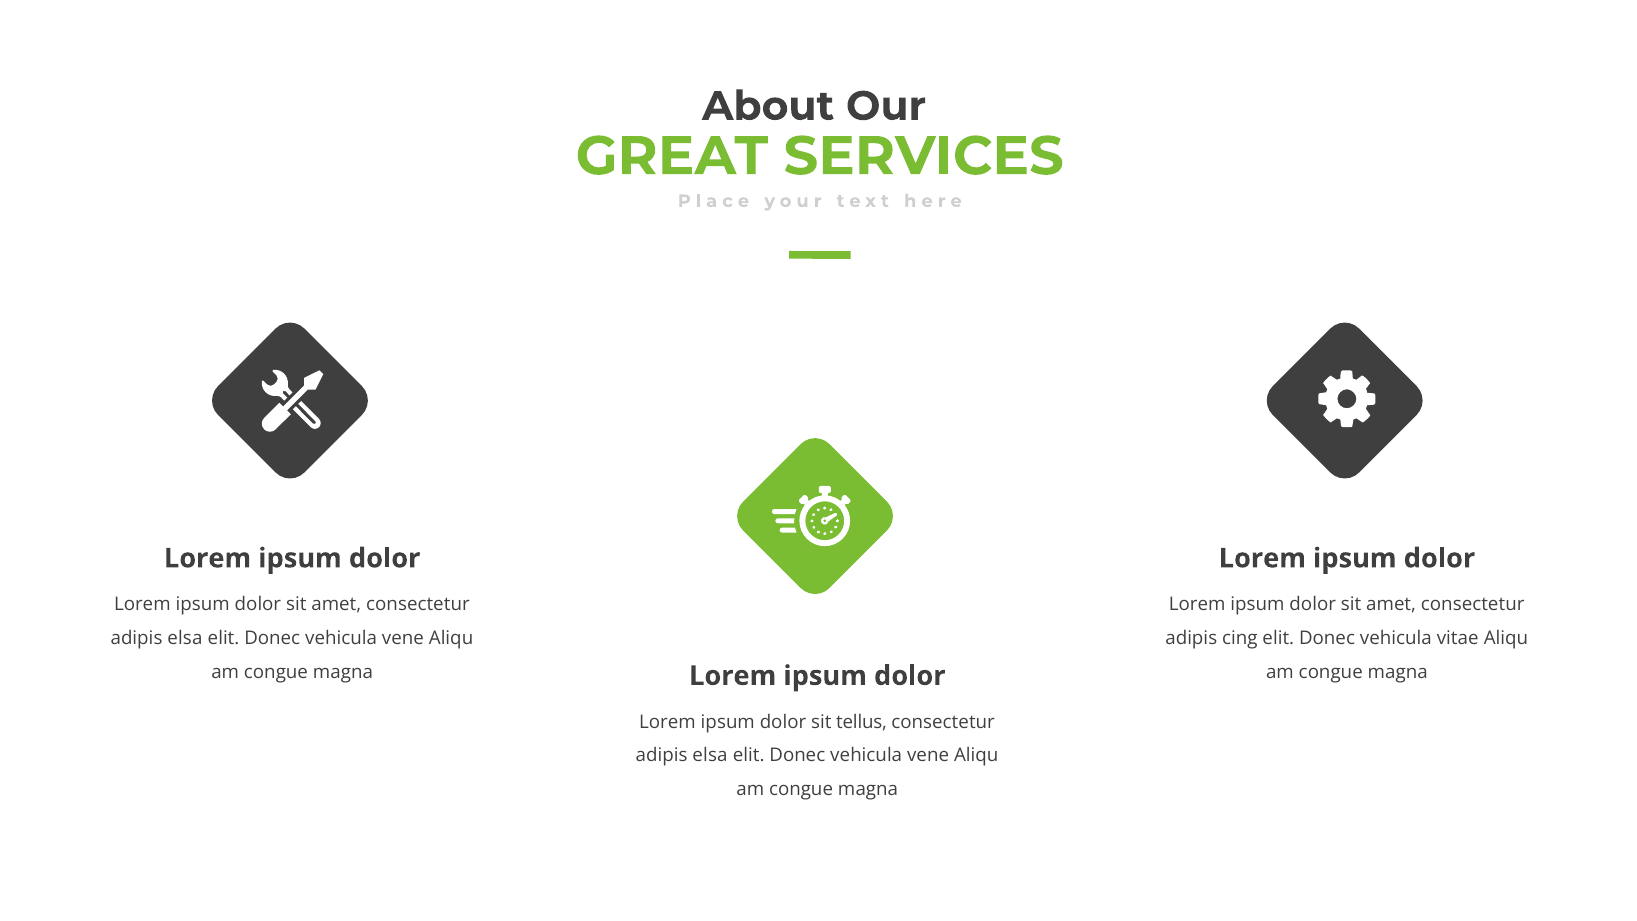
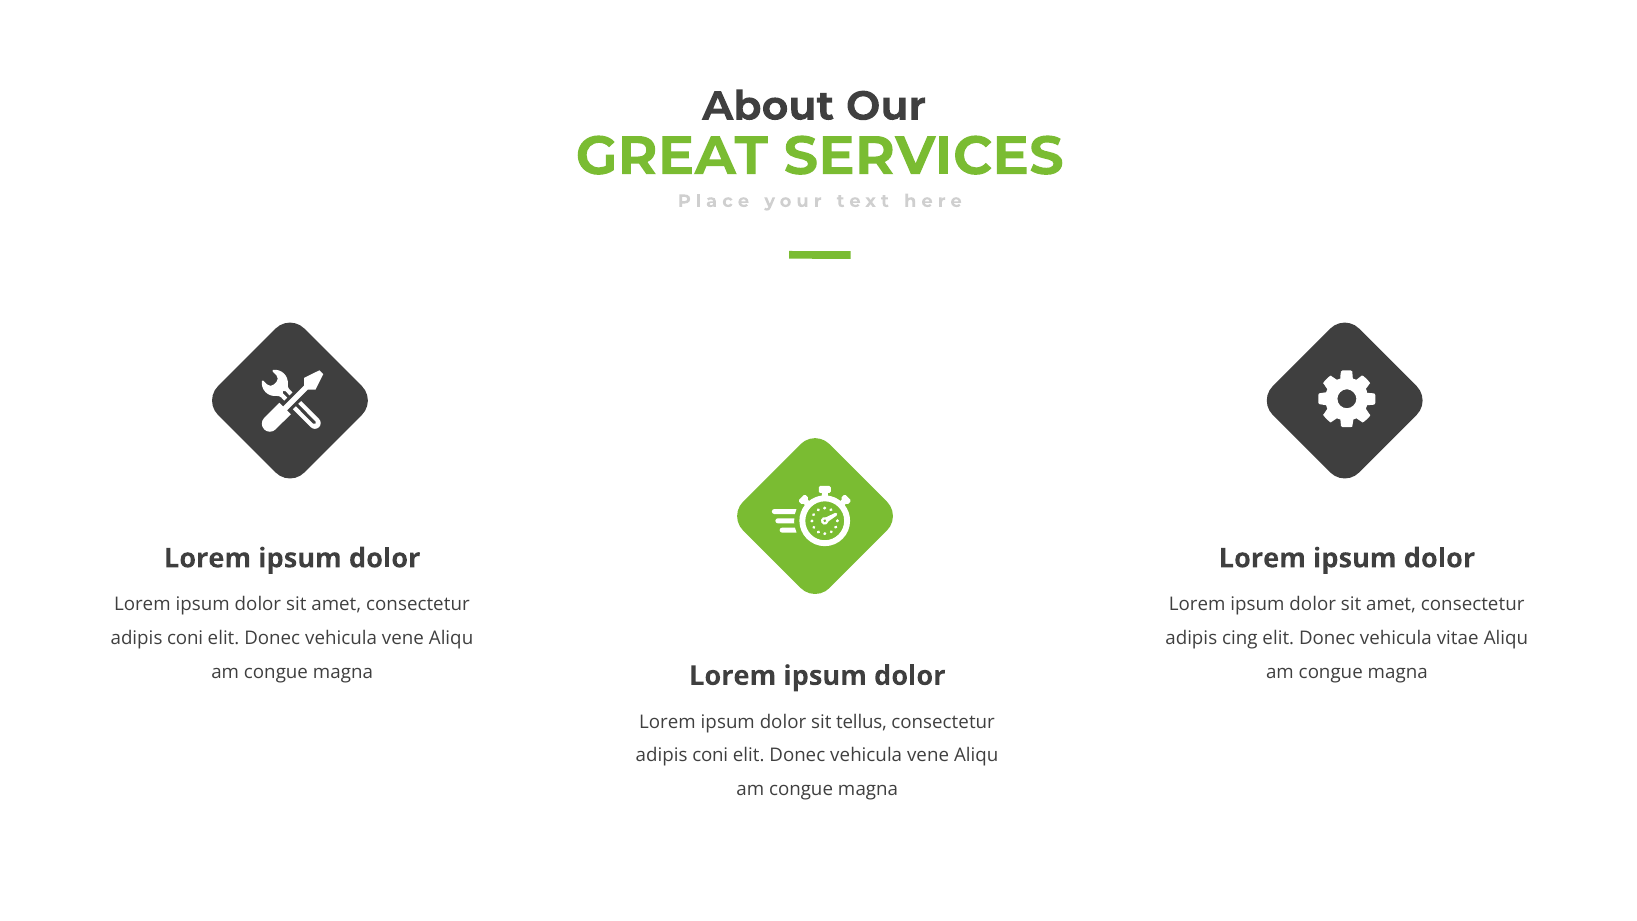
elsa at (185, 638): elsa -> coni
elsa at (710, 755): elsa -> coni
